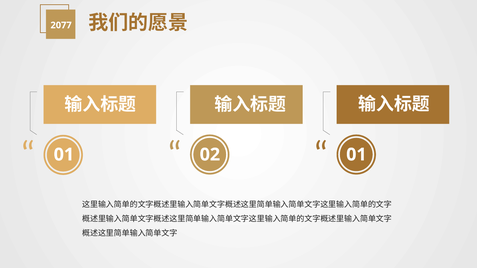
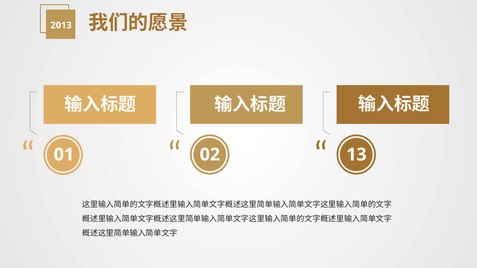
2077: 2077 -> 2013
02 01: 01 -> 13
